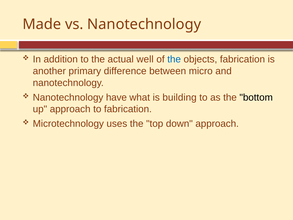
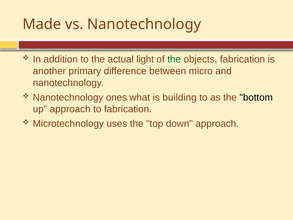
well: well -> light
the at (174, 59) colour: blue -> green
have: have -> ones
